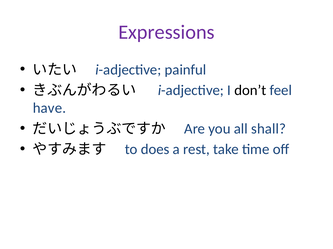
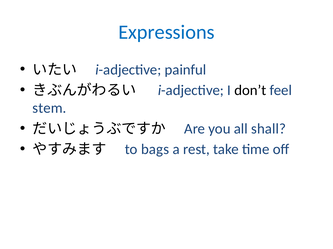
Expressions colour: purple -> blue
have: have -> stem
does: does -> bags
